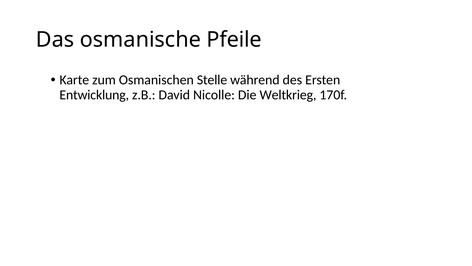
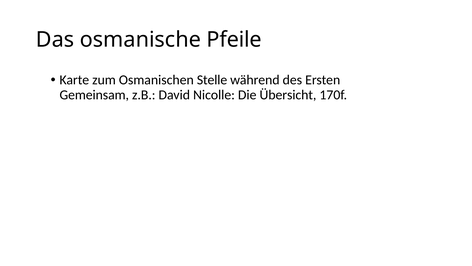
Entwicklung: Entwicklung -> Gemeinsam
Weltkrieg: Weltkrieg -> Übersicht
